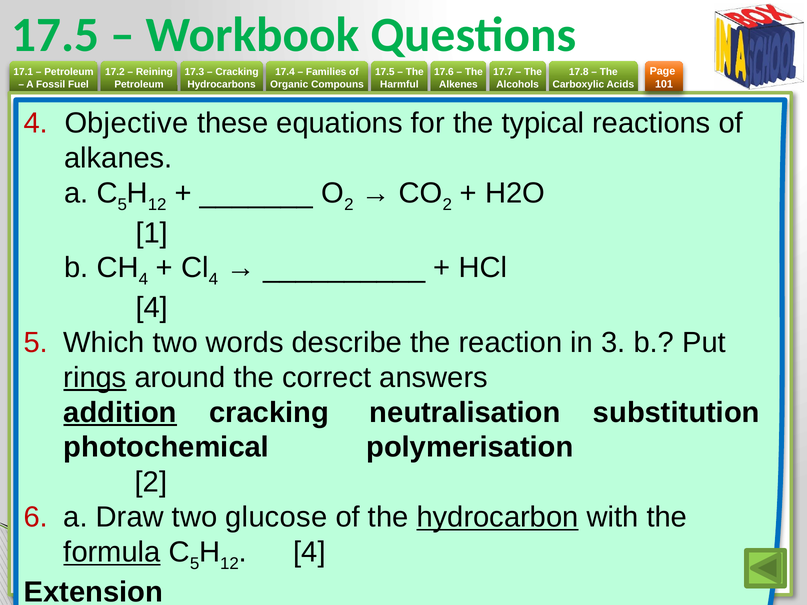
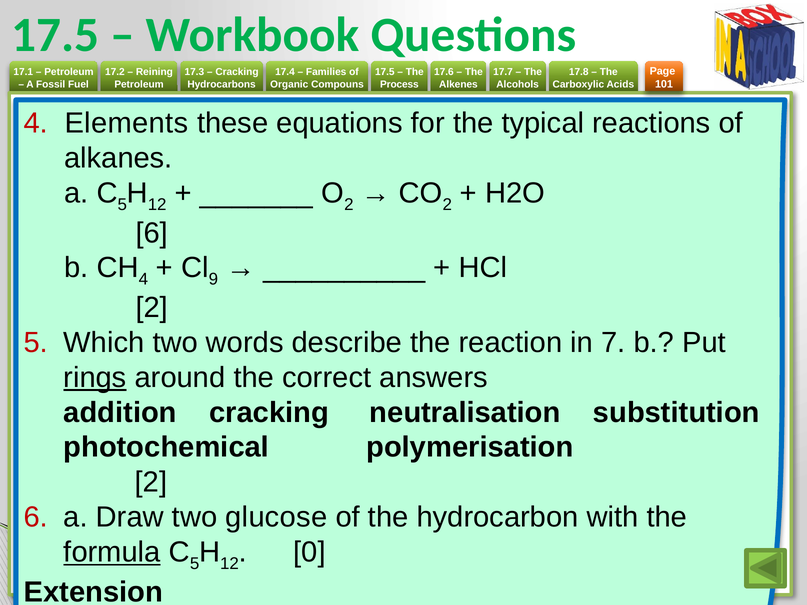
Harmful: Harmful -> Process
Objective: Objective -> Elements
1 at (152, 233): 1 -> 6
4 at (213, 279): 4 -> 9
4 at (152, 308): 4 -> 2
in 3: 3 -> 7
addition underline: present -> none
hydrocarbon at (498, 517) underline: present -> none
4 at (309, 552): 4 -> 0
